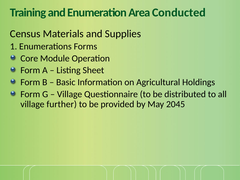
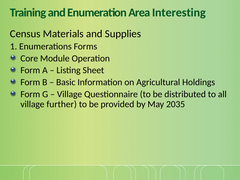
Conducted: Conducted -> Interesting
2045: 2045 -> 2035
